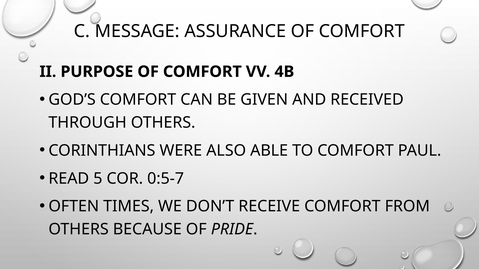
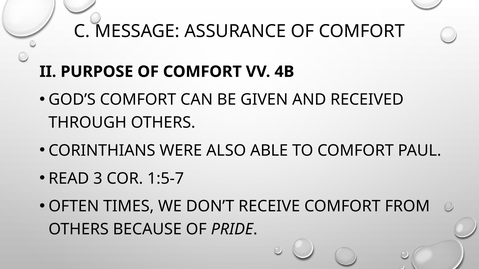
5: 5 -> 3
0:5-7: 0:5-7 -> 1:5-7
